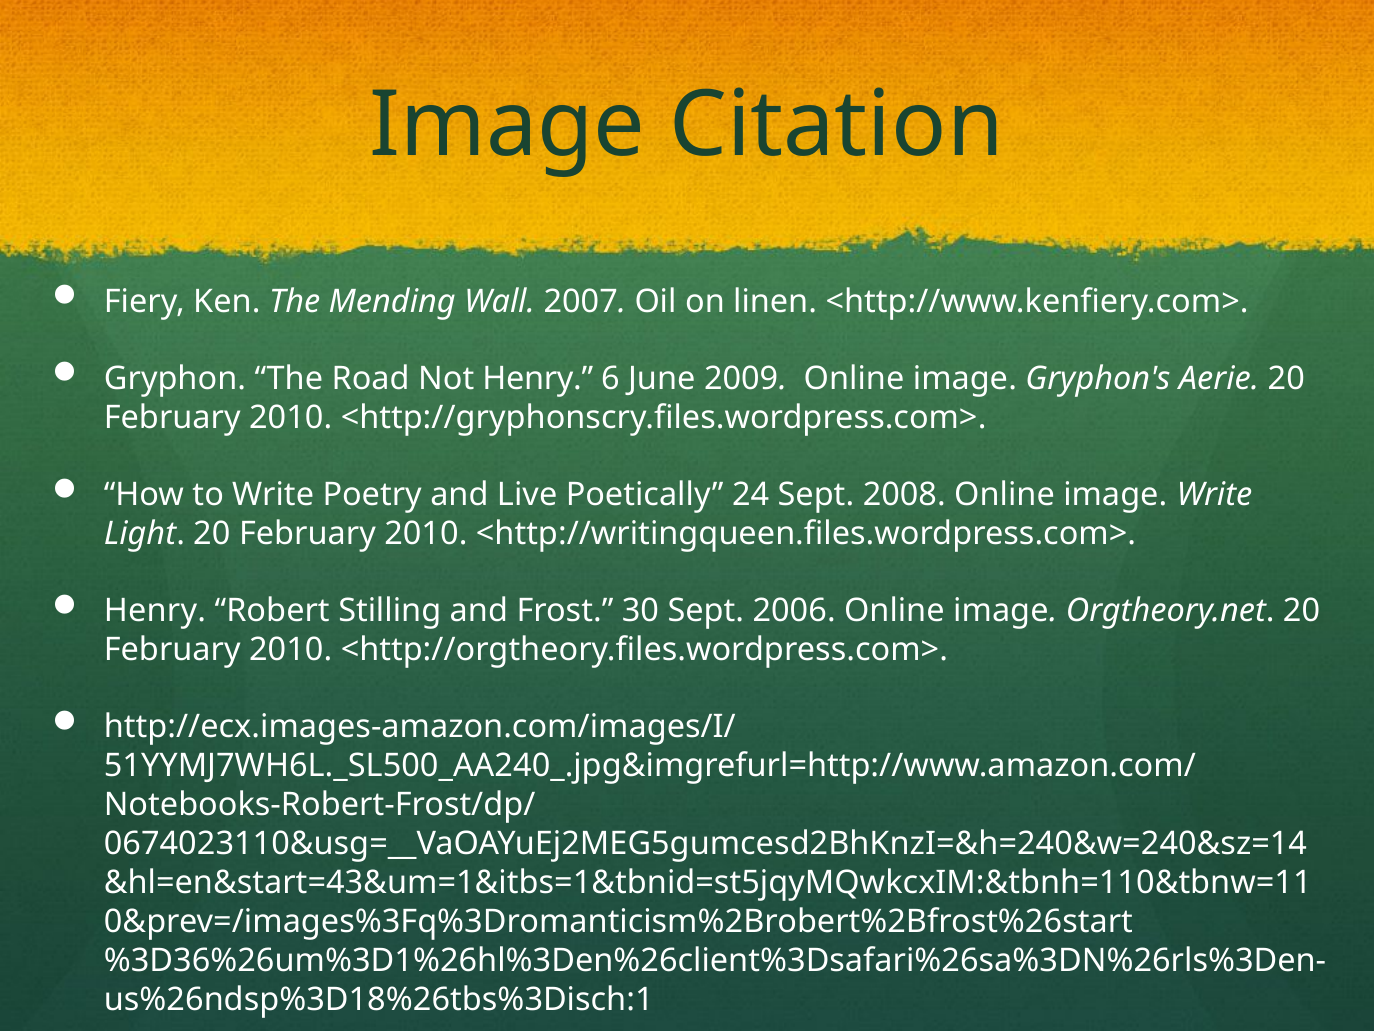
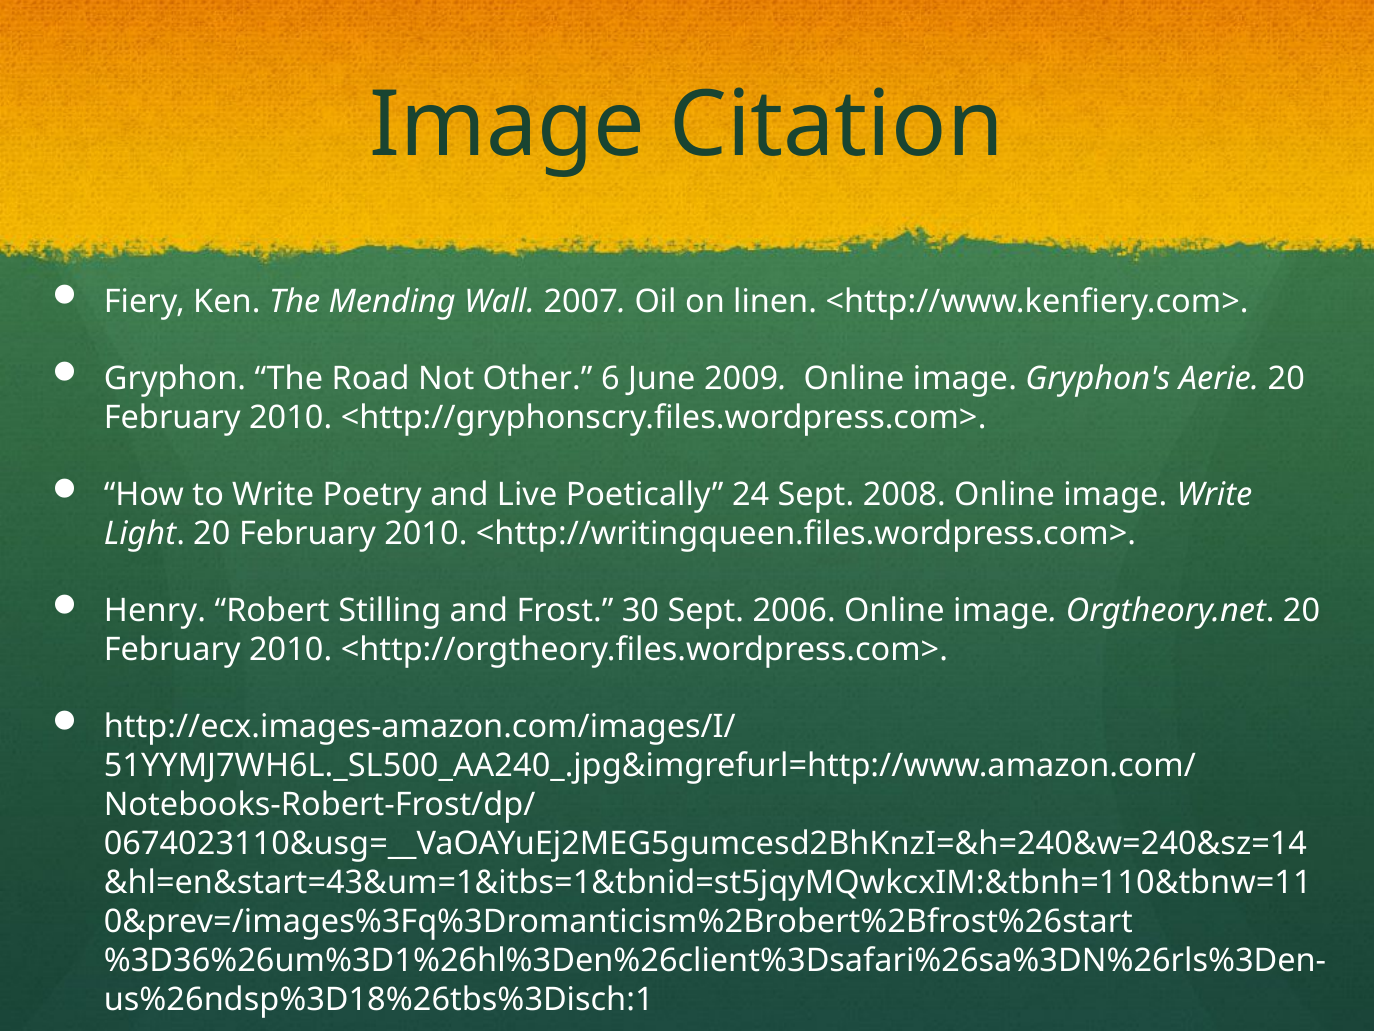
Not Henry: Henry -> Other
